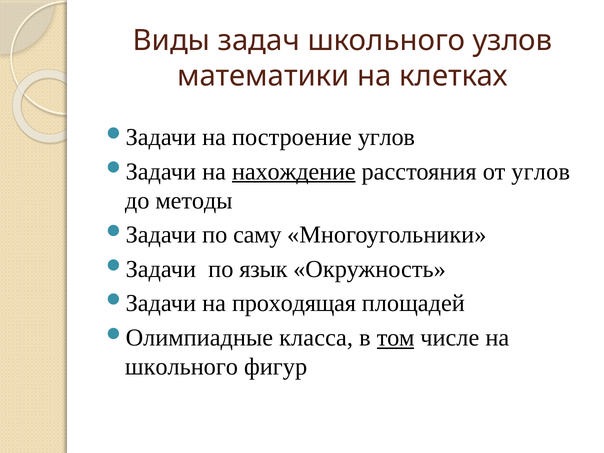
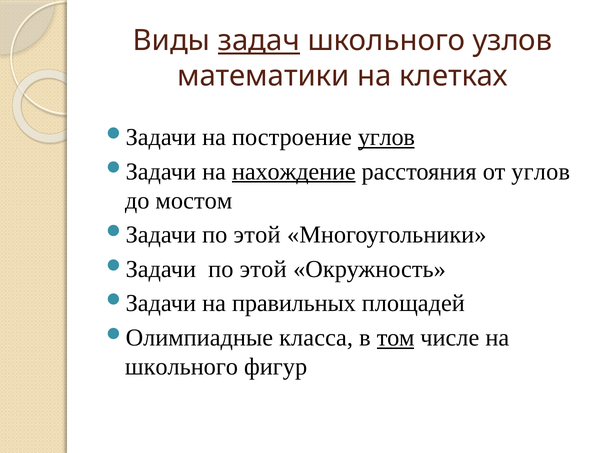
задач underline: none -> present
углов at (386, 137) underline: none -> present
методы: методы -> мостом
саму at (257, 235): саму -> этой
язык at (263, 269): язык -> этой
проходящая: проходящая -> правильных
